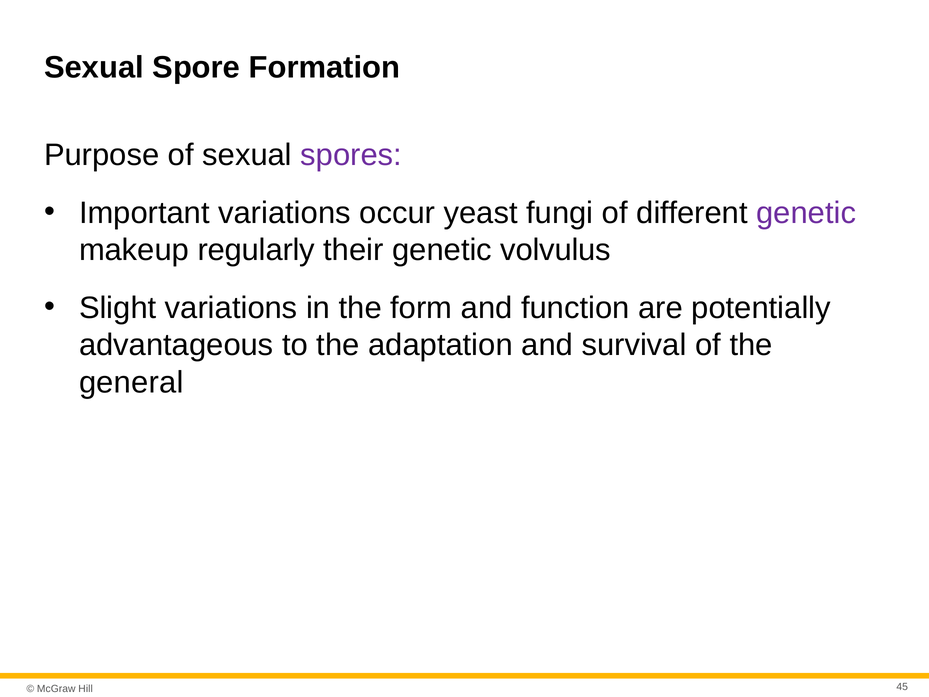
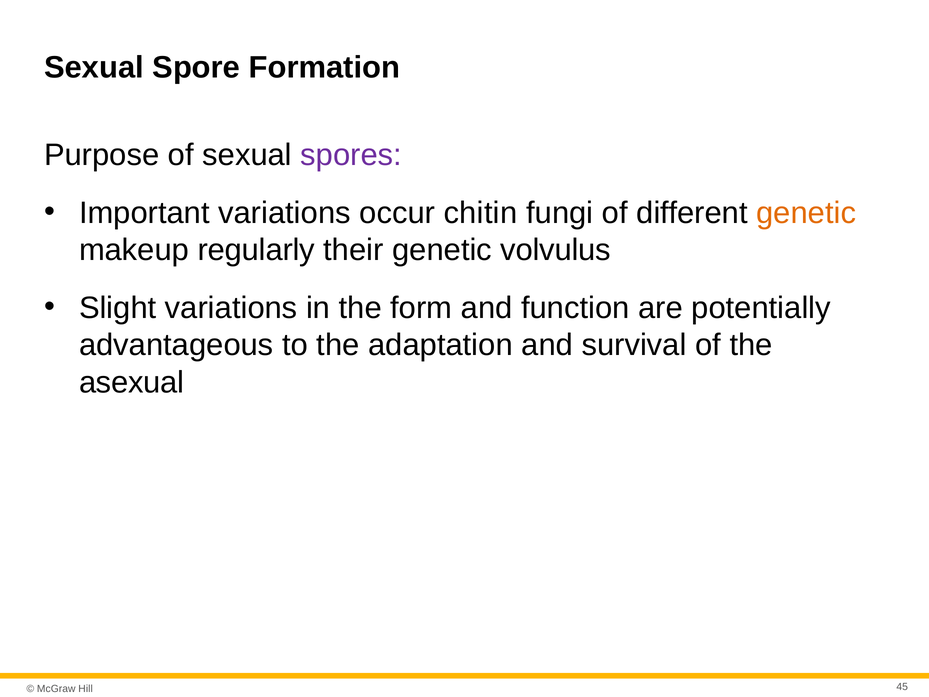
yeast: yeast -> chitin
genetic at (806, 213) colour: purple -> orange
general: general -> asexual
